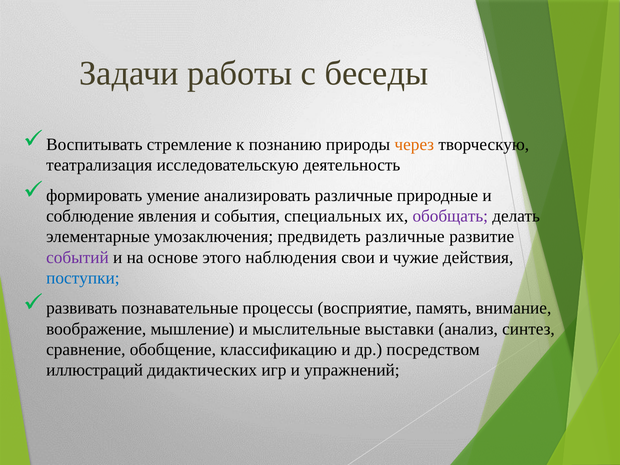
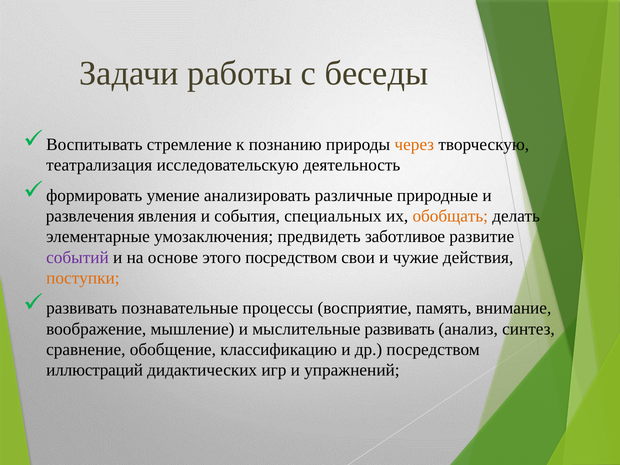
соблюдение: соблюдение -> развлечения
обобщать colour: purple -> orange
предвидеть различные: различные -> заботливое
этого наблюдения: наблюдения -> посредством
поступки colour: blue -> orange
мыслительные выставки: выставки -> развивать
